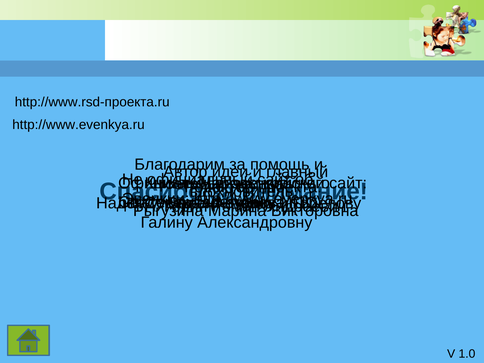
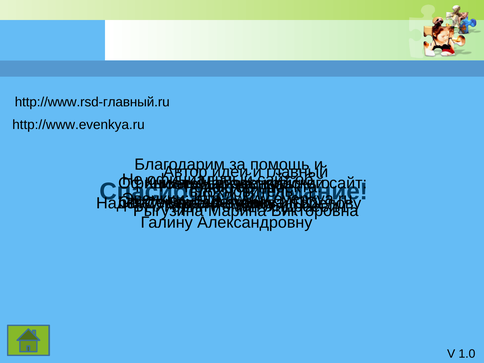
http://www.rsd-проекта.ru: http://www.rsd-проекта.ru -> http://www.rsd-главный.ru
